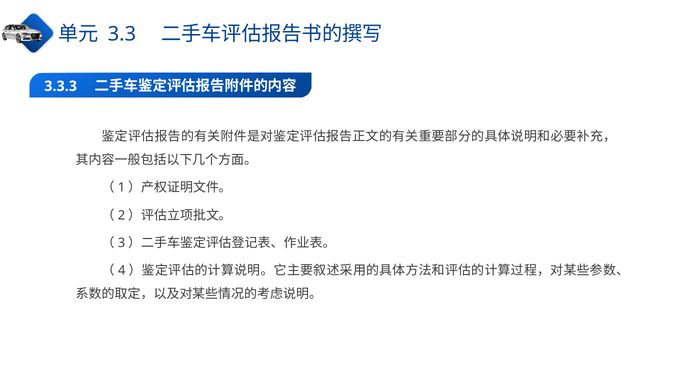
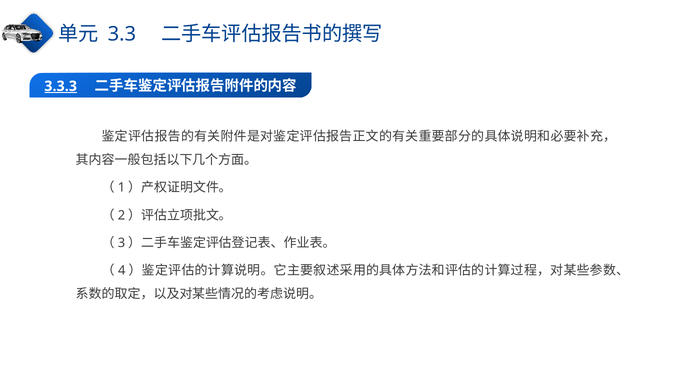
3.3.3 underline: none -> present
